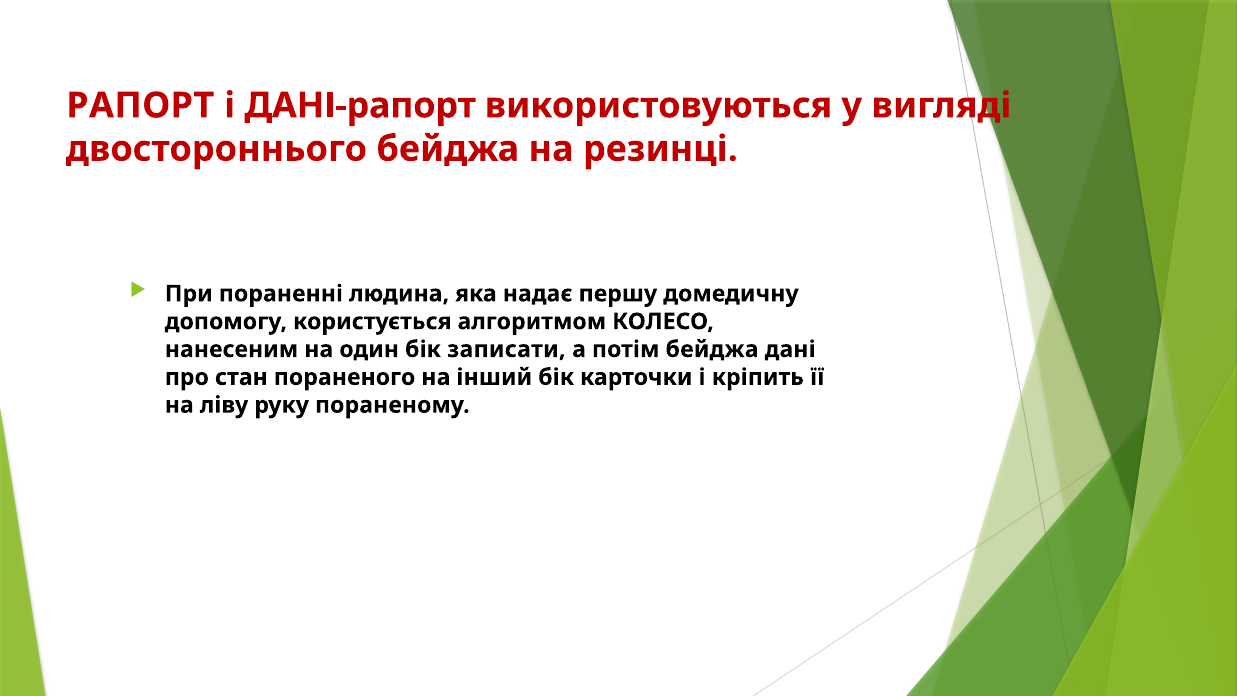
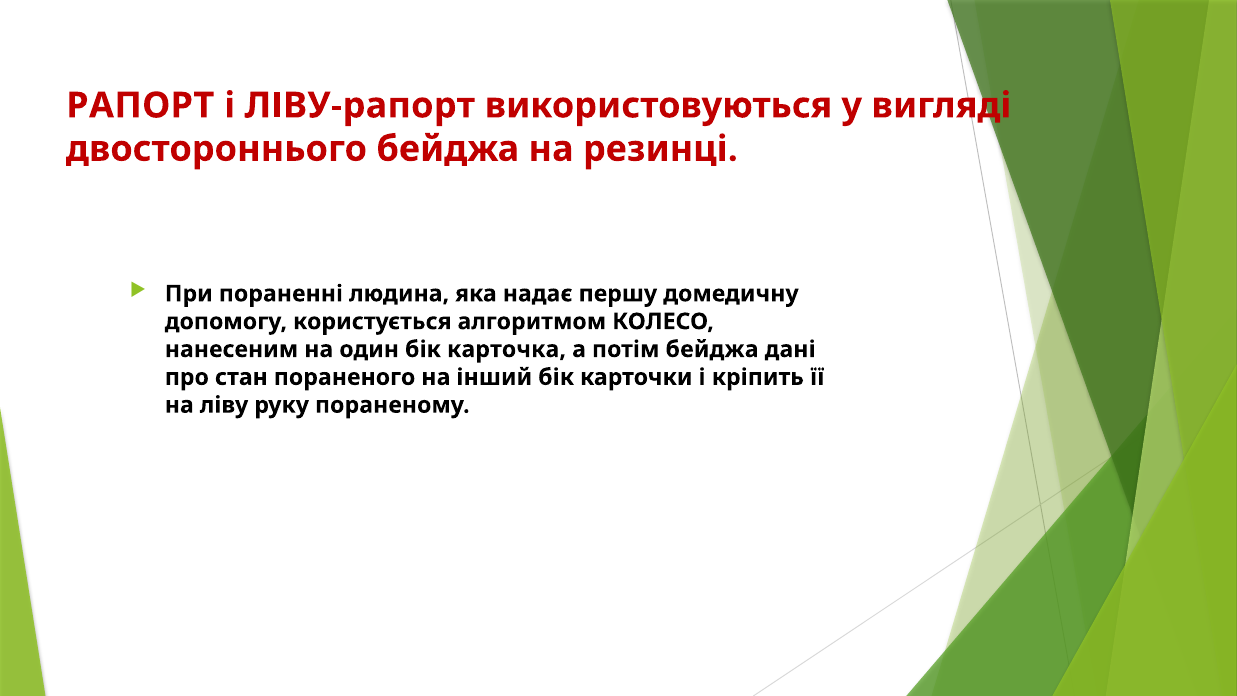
ДАНІ-рапорт: ДАНІ-рапорт -> ЛІВУ-рапорт
записати: записати -> карточка
